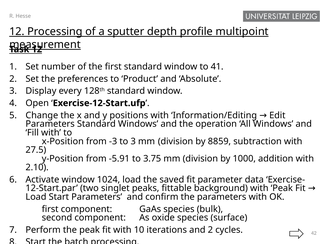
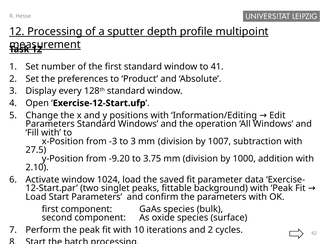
8859: 8859 -> 1007
-5.91: -5.91 -> -9.20
